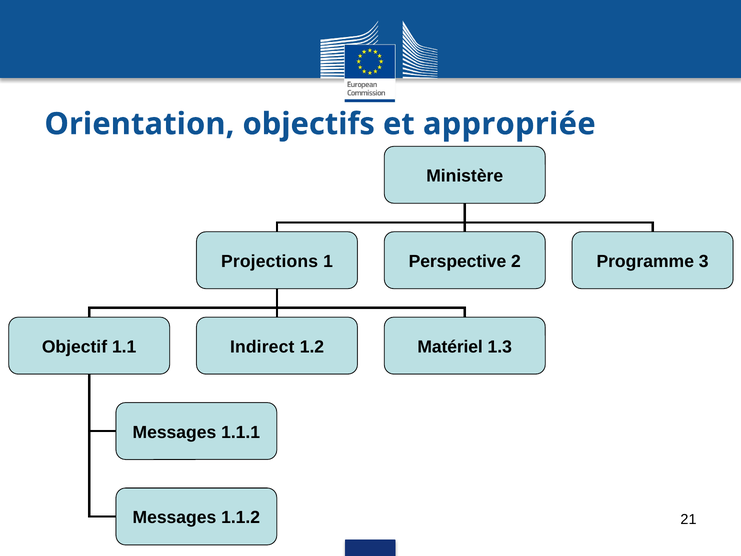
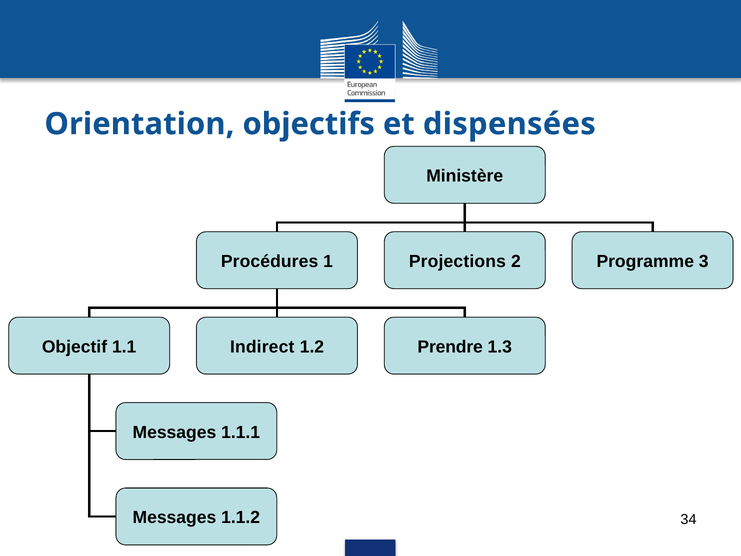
appropriée: appropriée -> dispensées
Projections: Projections -> Procédures
Perspective: Perspective -> Projections
Matériel: Matériel -> Prendre
21: 21 -> 34
